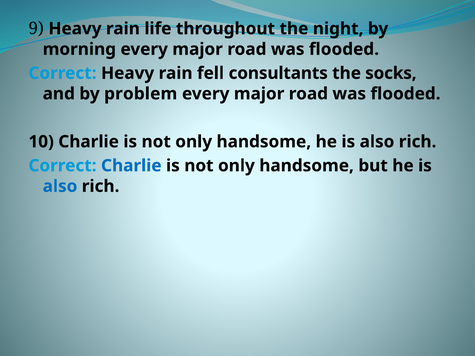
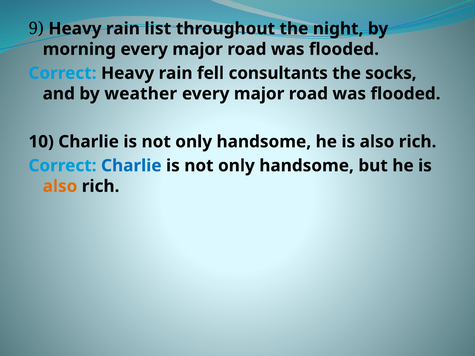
life: life -> list
problem: problem -> weather
also at (60, 186) colour: blue -> orange
